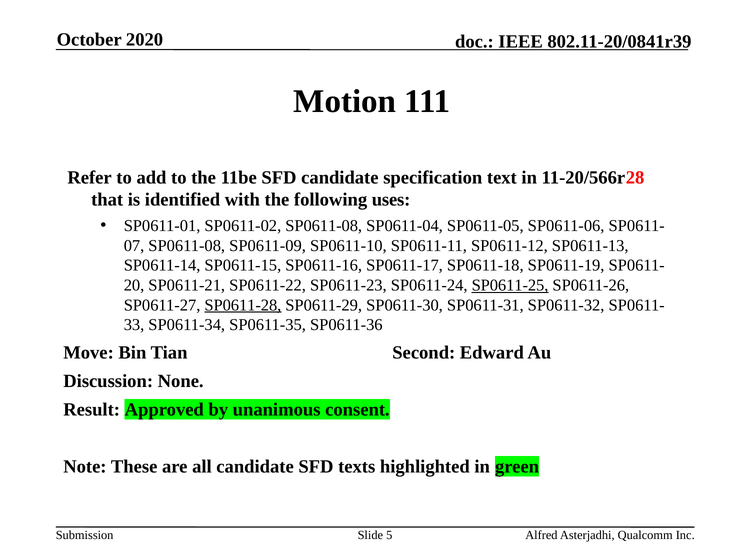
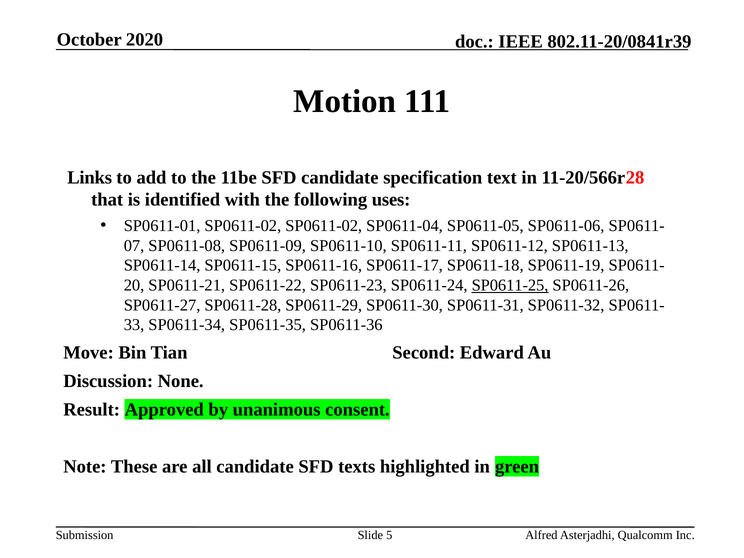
Refer: Refer -> Links
SP0611-02 SP0611-08: SP0611-08 -> SP0611-02
SP0611-28 underline: present -> none
